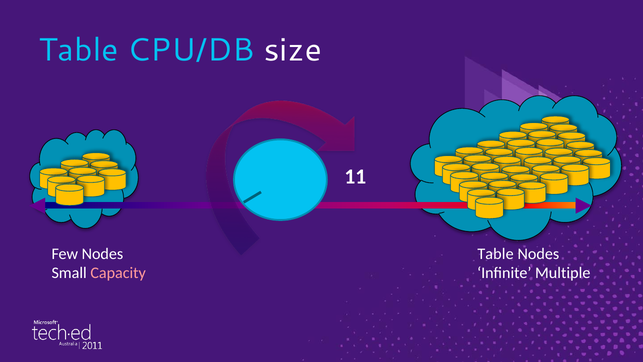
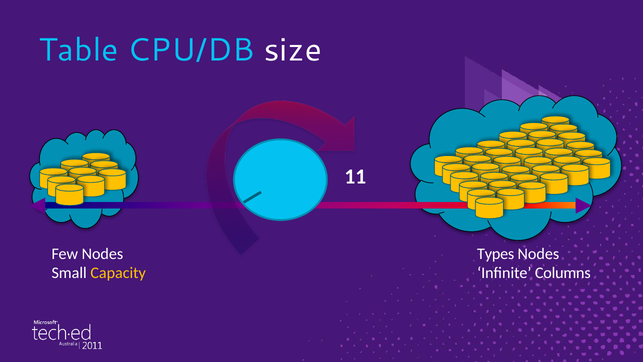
Nodes Table: Table -> Types
Capacity colour: pink -> yellow
Multiple: Multiple -> Columns
